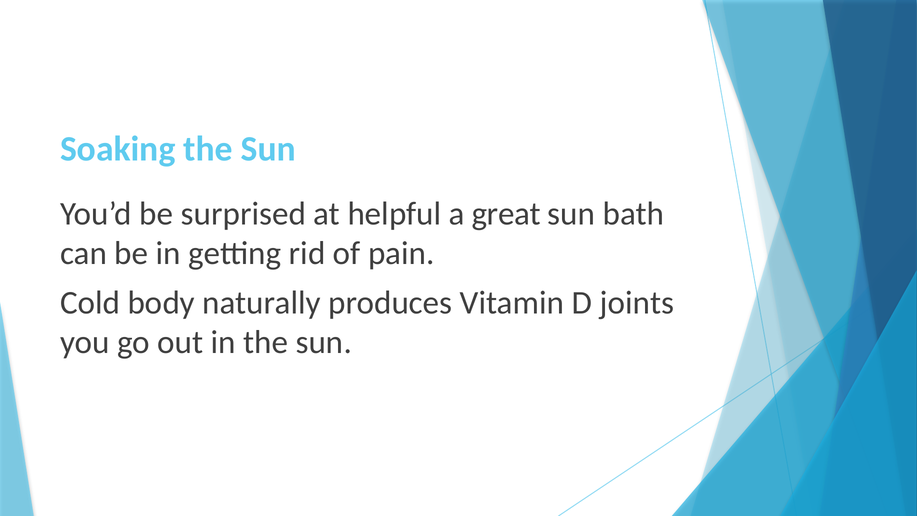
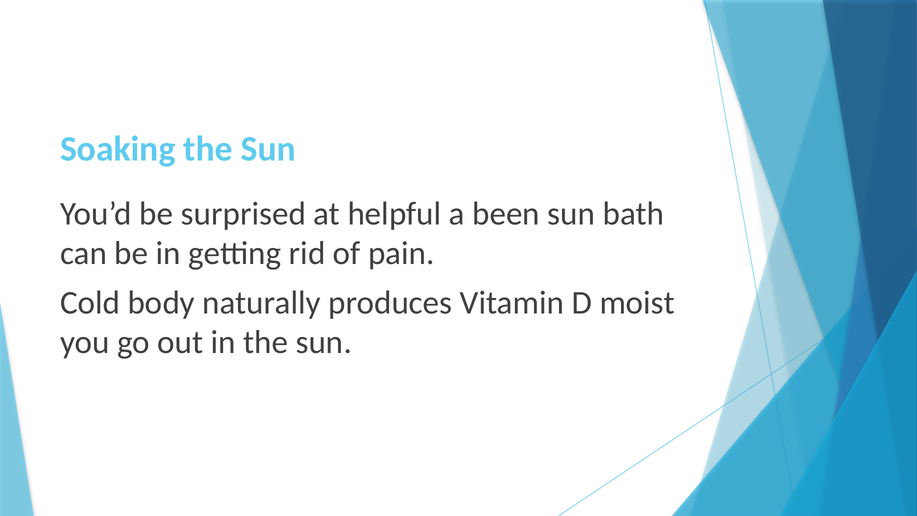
great: great -> been
joints: joints -> moist
